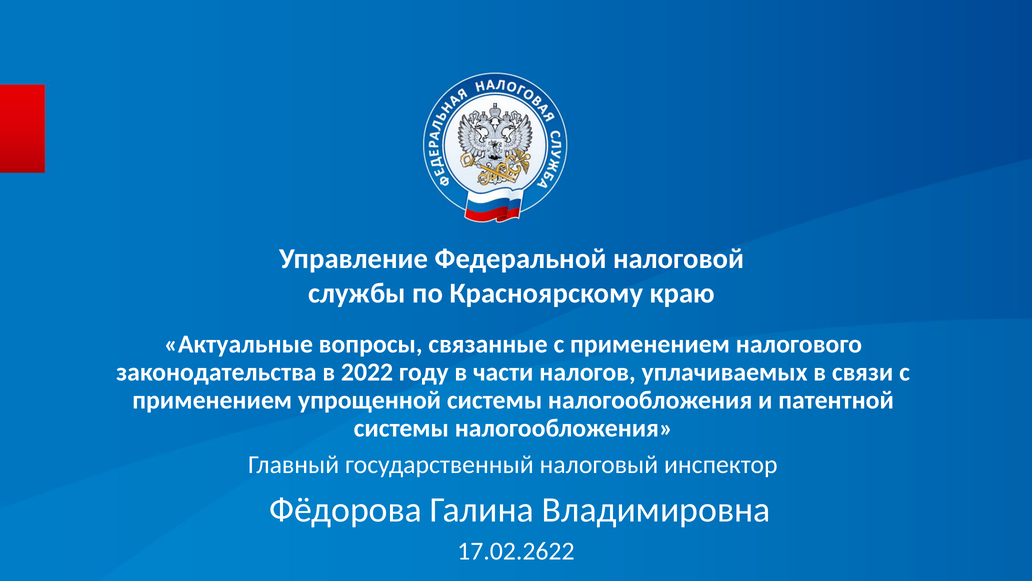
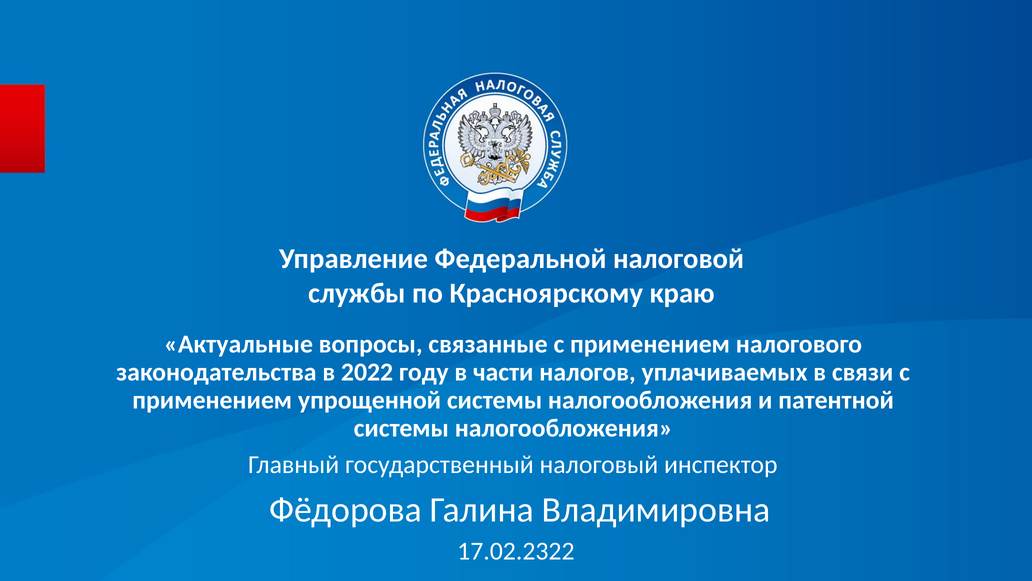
17.02.2622: 17.02.2622 -> 17.02.2322
